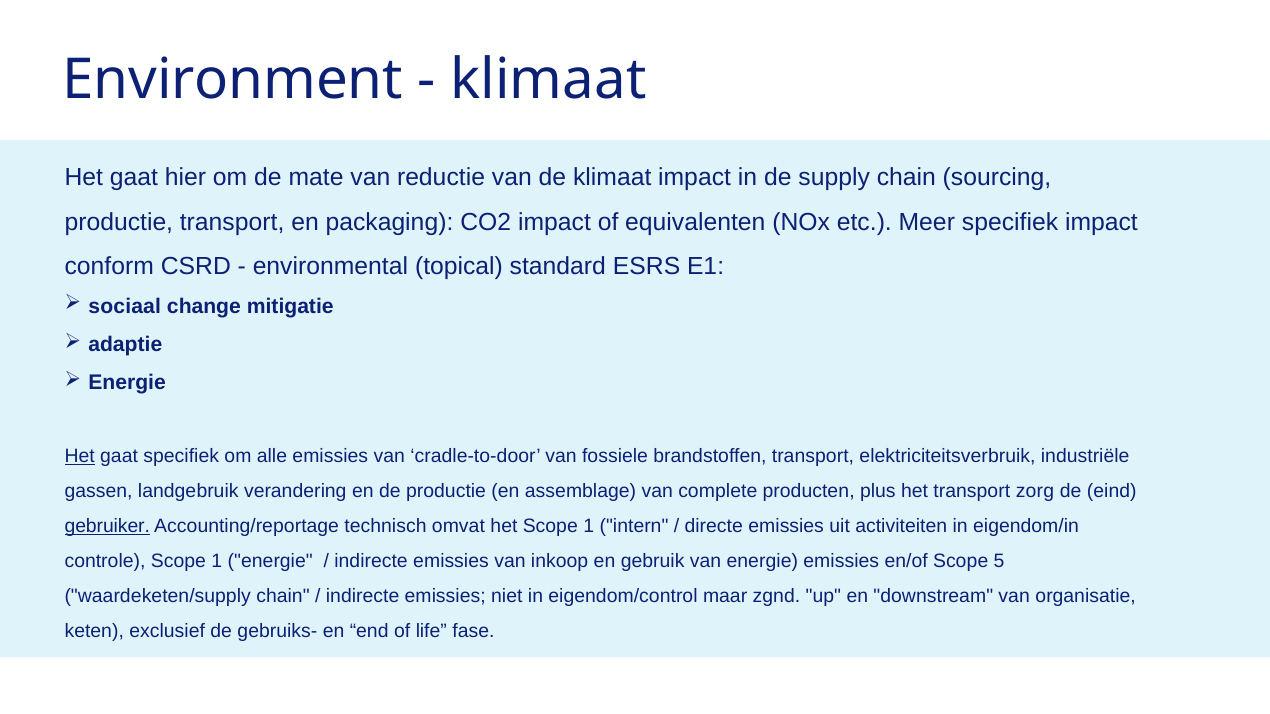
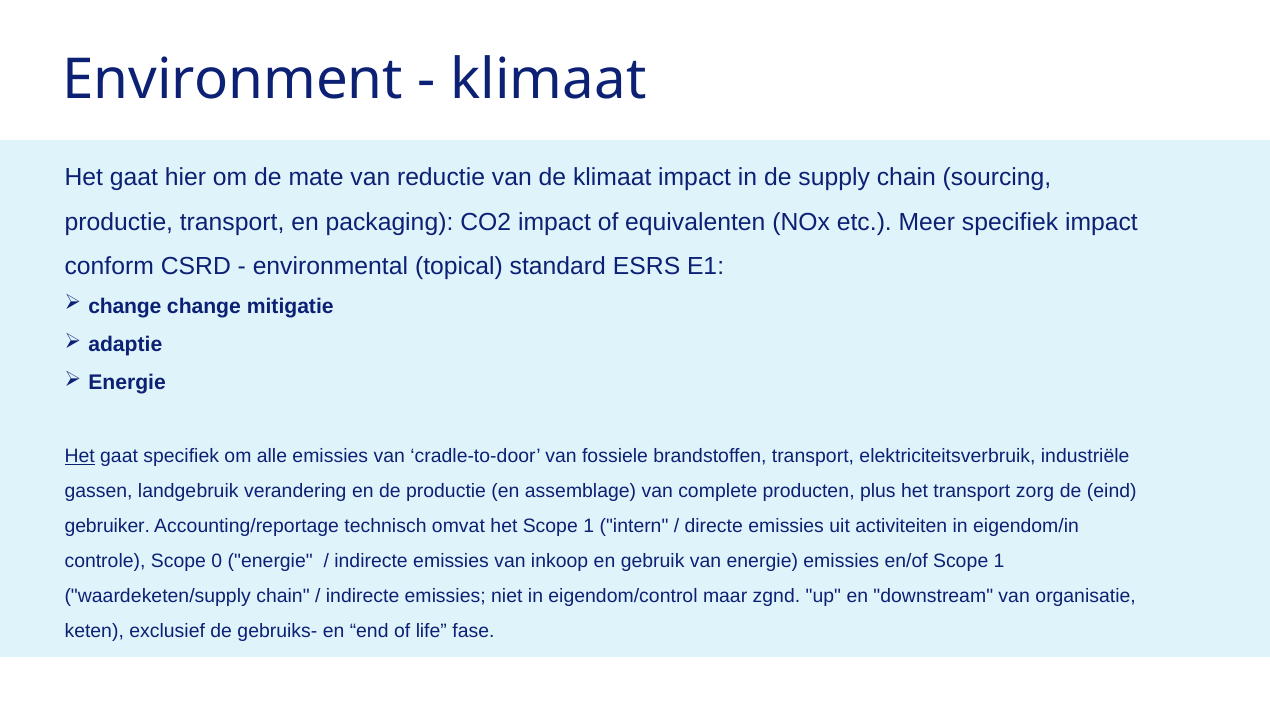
sociaal at (125, 307): sociaal -> change
gebruiker underline: present -> none
controle Scope 1: 1 -> 0
en/of Scope 5: 5 -> 1
